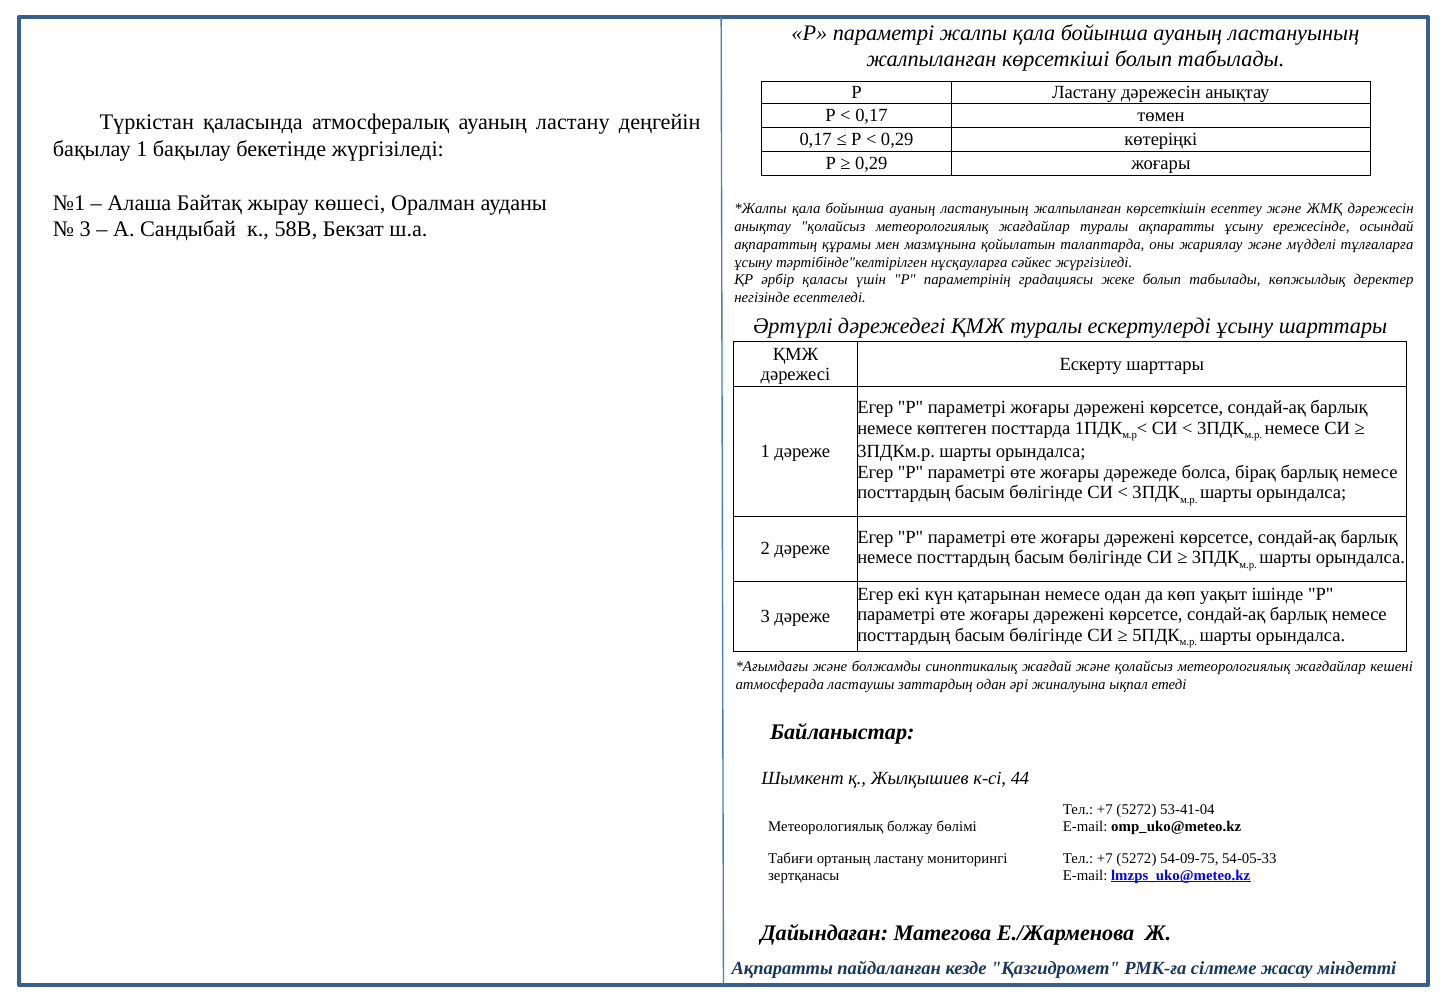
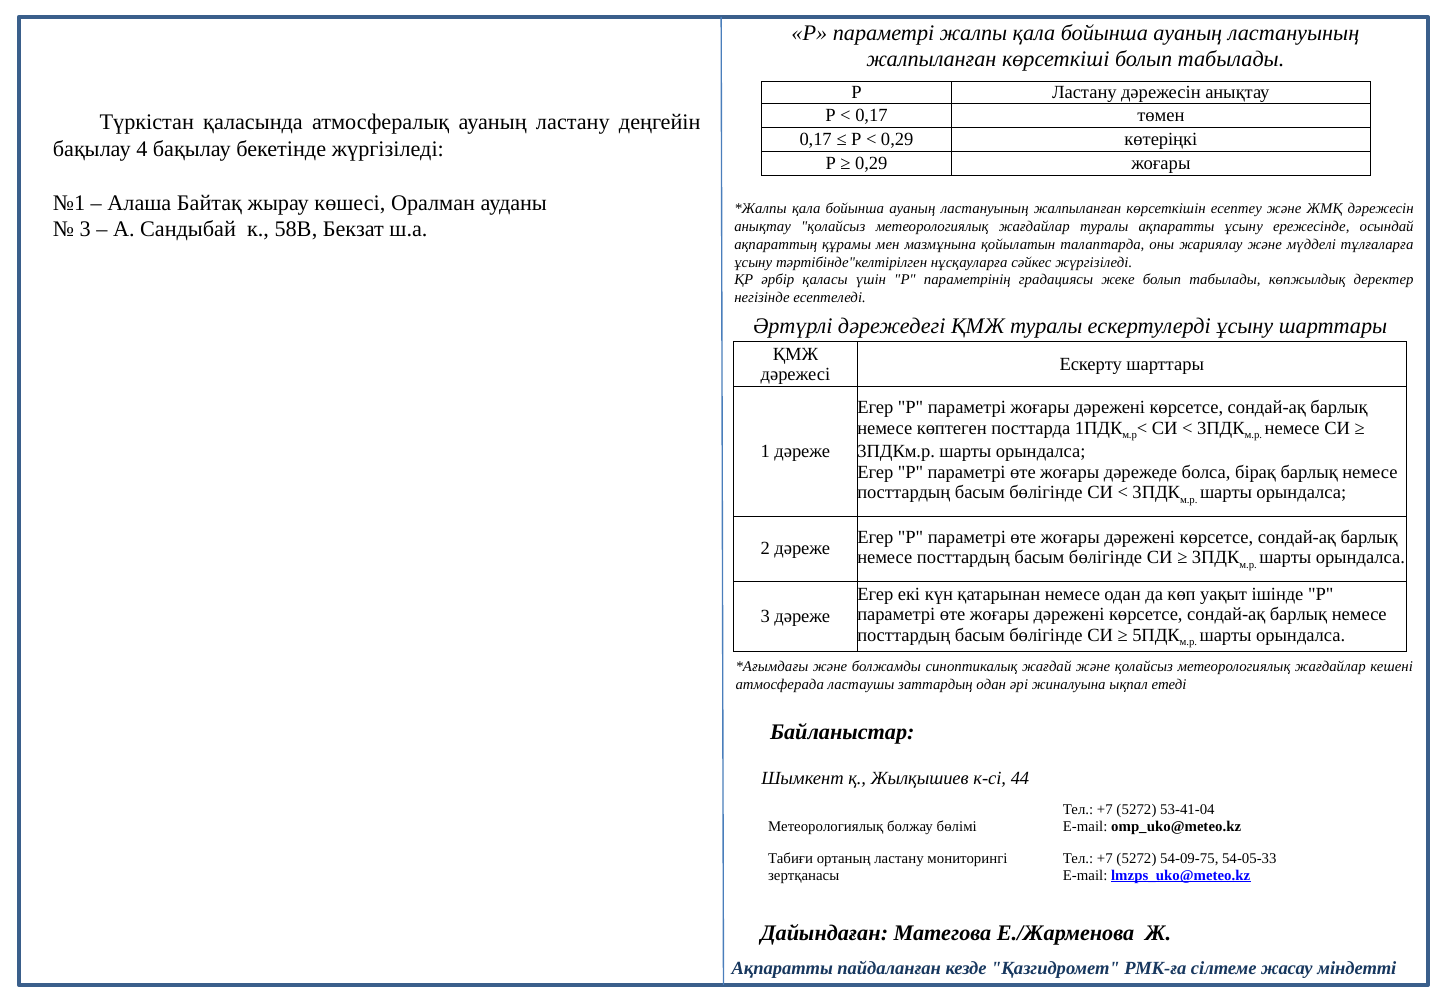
бақылау 1: 1 -> 4
